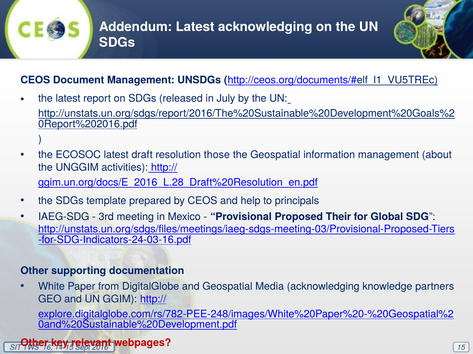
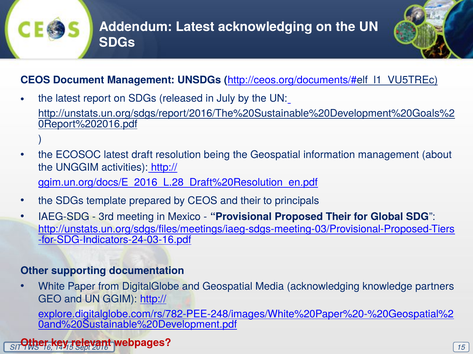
those: those -> being
and help: help -> their
